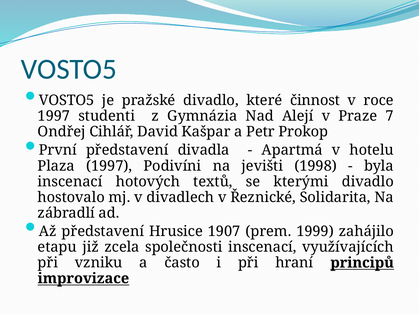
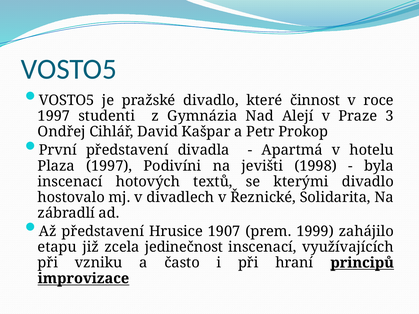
7: 7 -> 3
společnosti: společnosti -> jedinečnost
